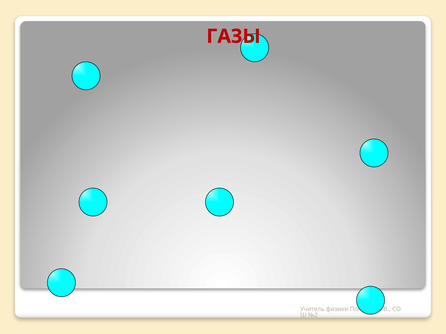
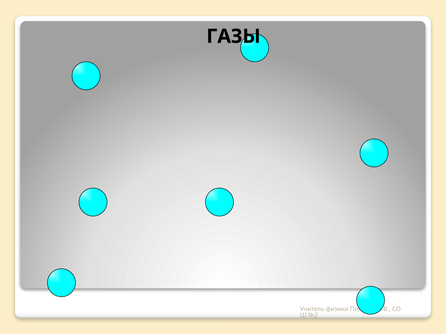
ГАЗЫ colour: red -> black
